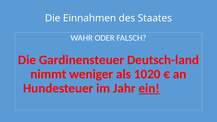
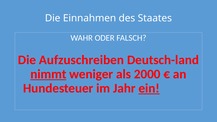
Gardinensteuer: Gardinensteuer -> Aufzuschreiben
nimmt underline: none -> present
1020: 1020 -> 2000
